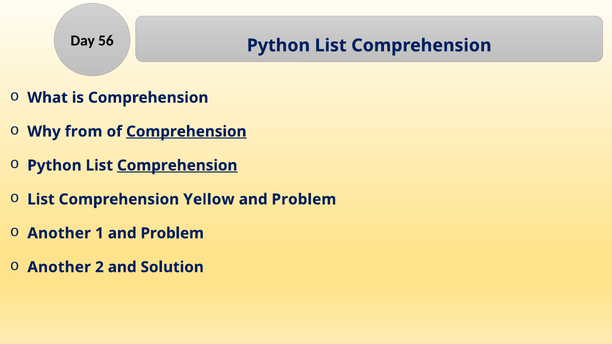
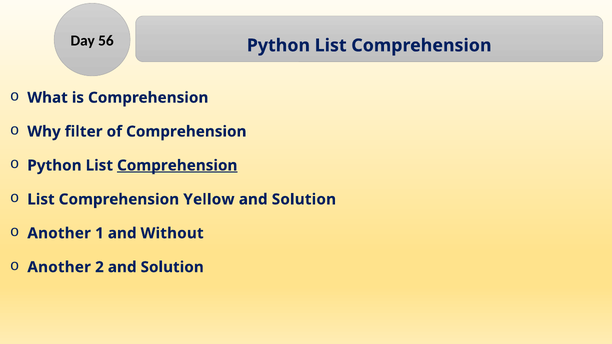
from: from -> filter
Comprehension at (186, 132) underline: present -> none
Problem at (304, 199): Problem -> Solution
1 and Problem: Problem -> Without
